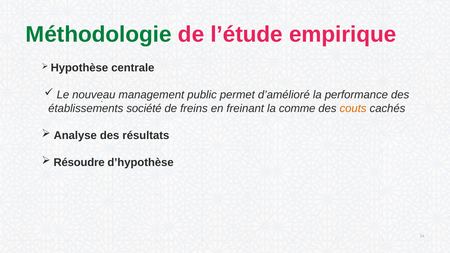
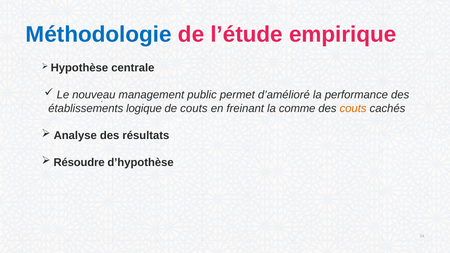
Méthodologie colour: green -> blue
société: société -> logique
de freins: freins -> couts
